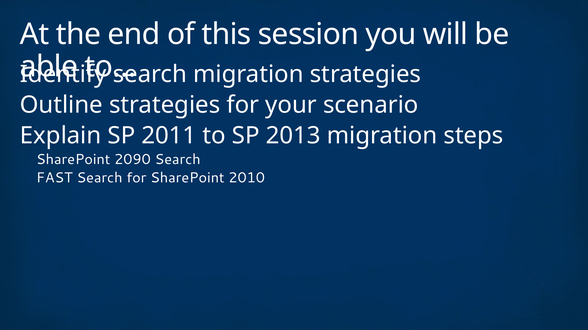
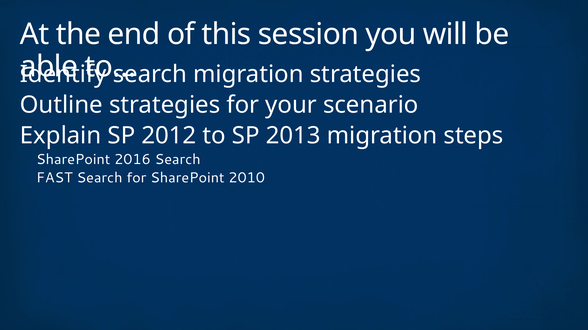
2011: 2011 -> 2012
2090: 2090 -> 2016
